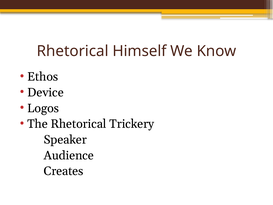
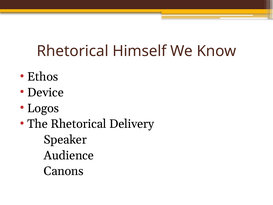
Trickery: Trickery -> Delivery
Creates: Creates -> Canons
